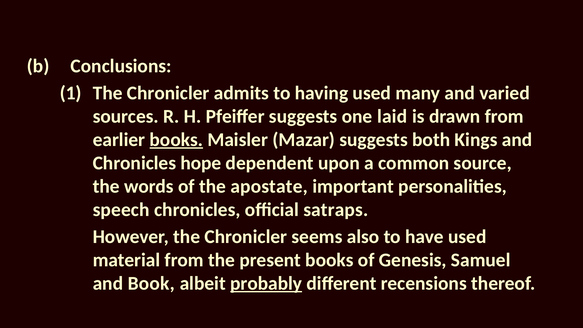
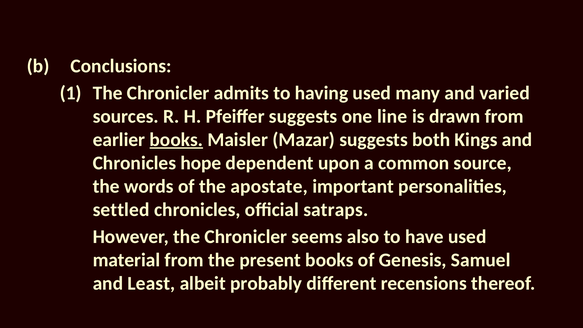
laid: laid -> line
speech: speech -> settled
Book: Book -> Least
probably underline: present -> none
